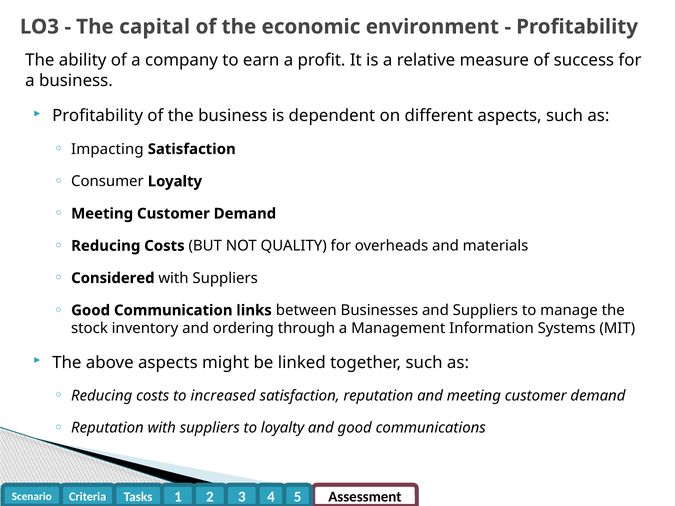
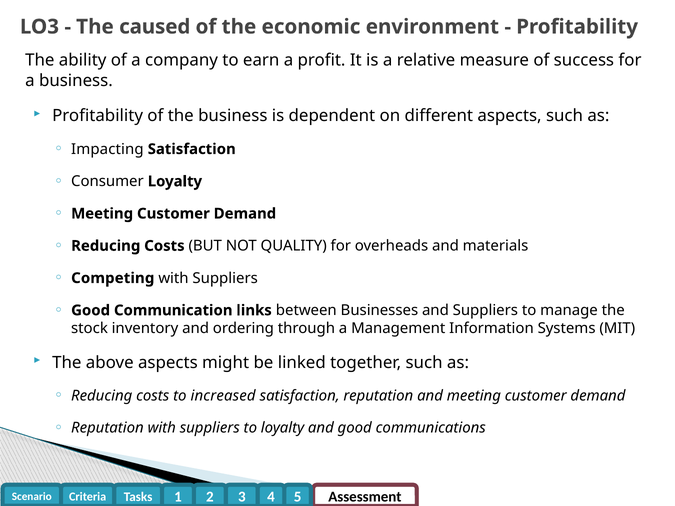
capital: capital -> caused
Considered: Considered -> Competing
